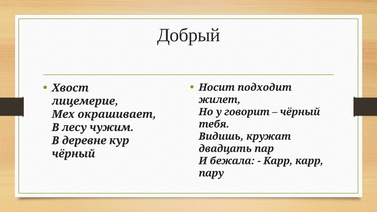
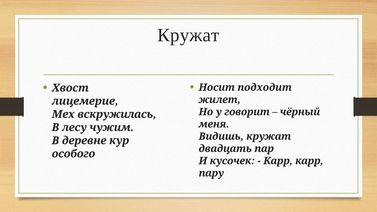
Добрый at (189, 35): Добрый -> Кружат
окрашивает: окрашивает -> вскружилась
тебя: тебя -> меня
чёрный at (73, 154): чёрный -> особого
бежала: бежала -> кусочек
